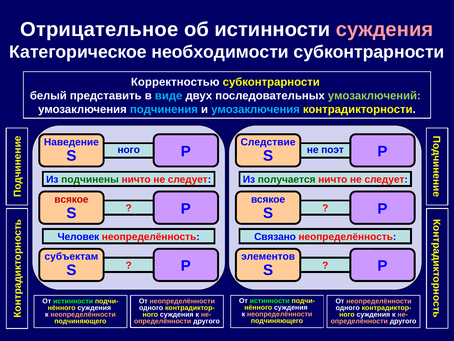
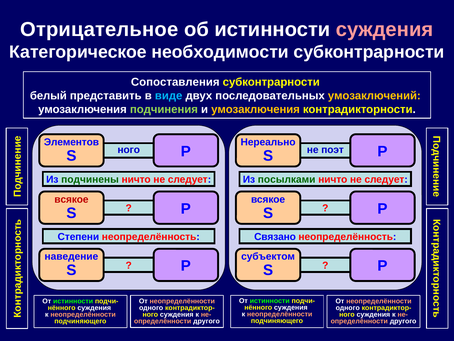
Корректностью: Корректностью -> Сопоставления
умозаключений colour: light green -> yellow
подчинения colour: light blue -> light green
умозаключения at (256, 109) colour: light blue -> yellow
Наведение: Наведение -> Элементов
Следствие: Следствие -> Нереально
получается: получается -> посылками
Человек: Человек -> Степени
субъектам: субъектам -> наведение
элементов: элементов -> субъектом
